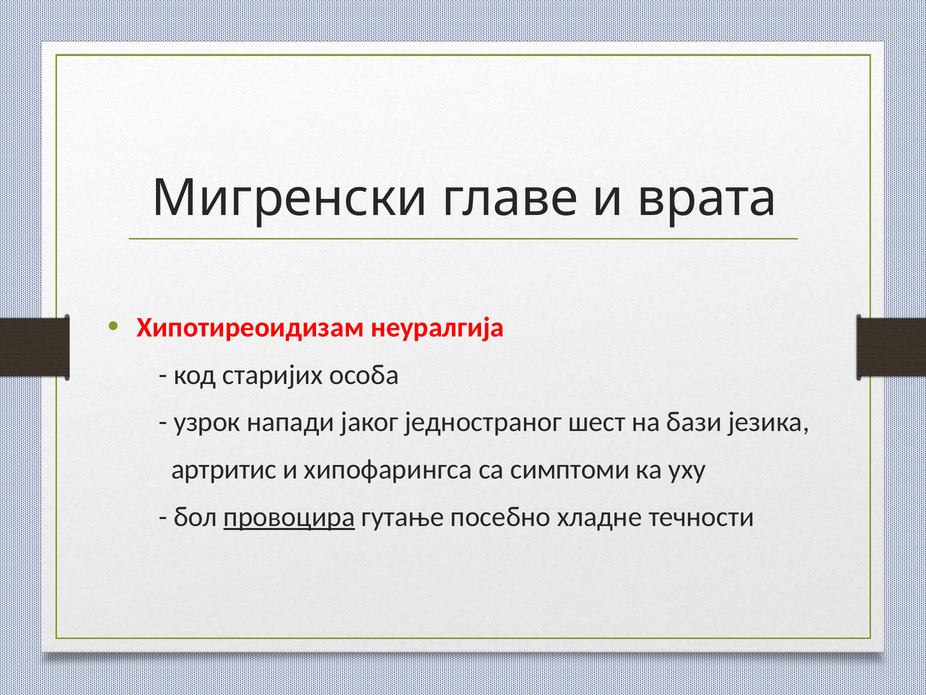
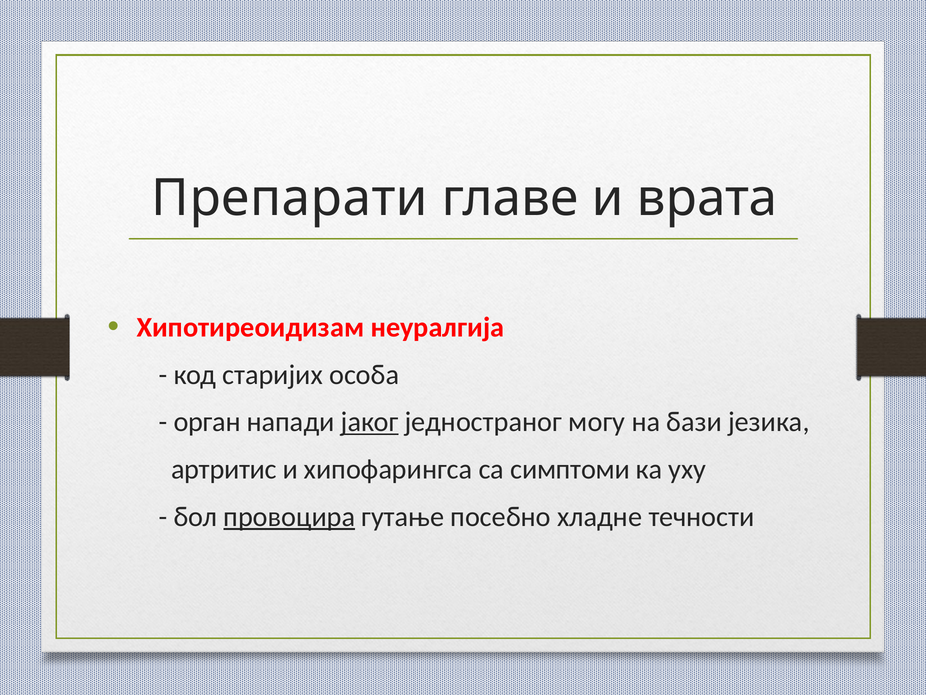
Мигренски: Мигренски -> Препарати
узрок: узрок -> орган
јаког underline: none -> present
шест: шест -> могу
